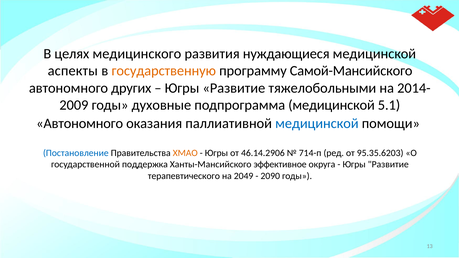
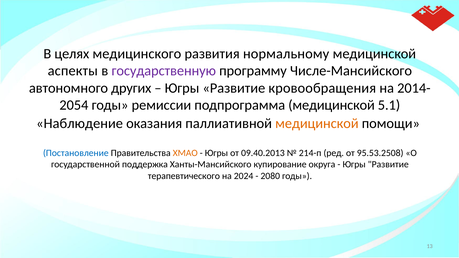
нуждающиеся: нуждающиеся -> нормальному
государственную colour: orange -> purple
Самой-Мансийского: Самой-Мансийского -> Числе-Мансийского
тяжелобольными: тяжелобольными -> кровообращения
2009: 2009 -> 2054
духовные: духовные -> ремиссии
Автономного at (80, 123): Автономного -> Наблюдение
медицинской at (317, 123) colour: blue -> orange
46.14.2906: 46.14.2906 -> 09.40.2013
714-п: 714-п -> 214-п
95.35.6203: 95.35.6203 -> 95.53.2508
эффективное: эффективное -> купирование
2049: 2049 -> 2024
2090: 2090 -> 2080
